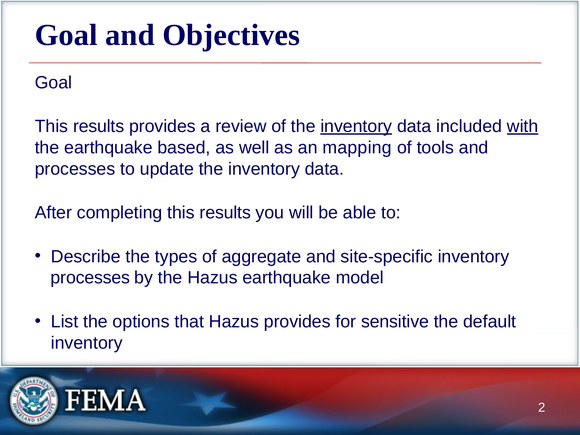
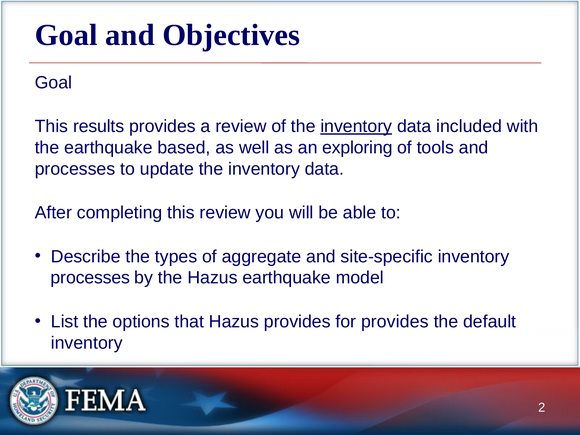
with underline: present -> none
mapping: mapping -> exploring
completing this results: results -> review
for sensitive: sensitive -> provides
